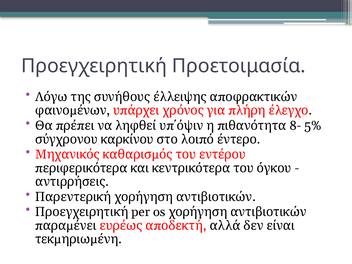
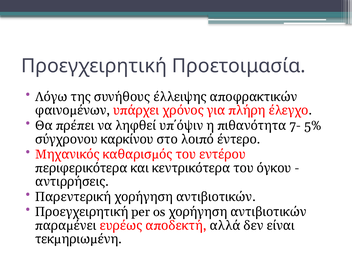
8-: 8- -> 7-
